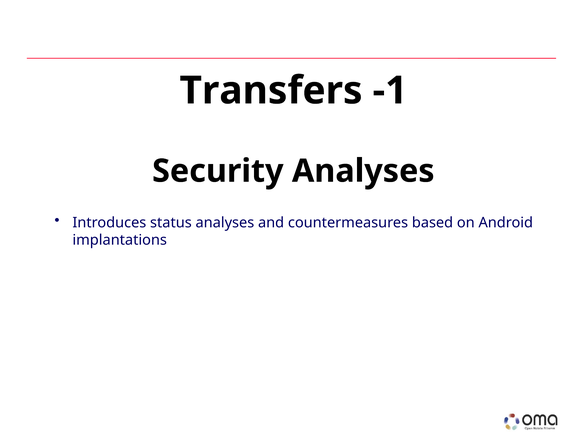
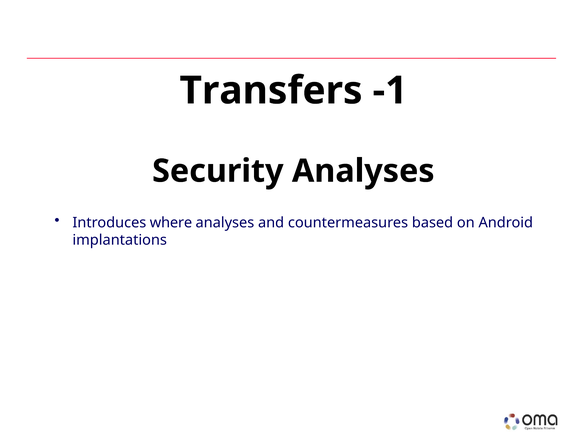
status: status -> where
